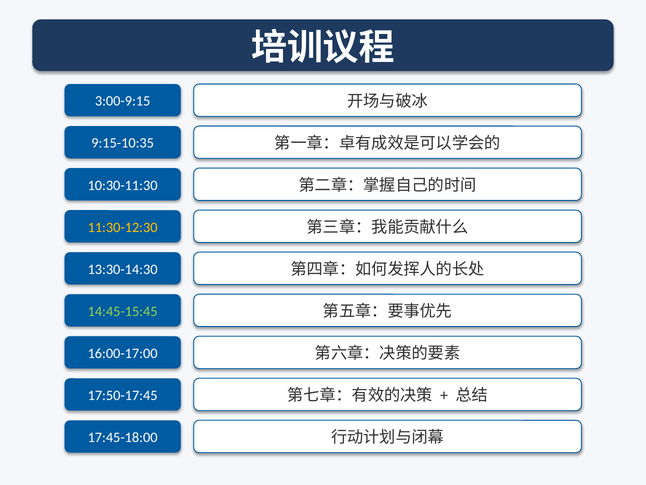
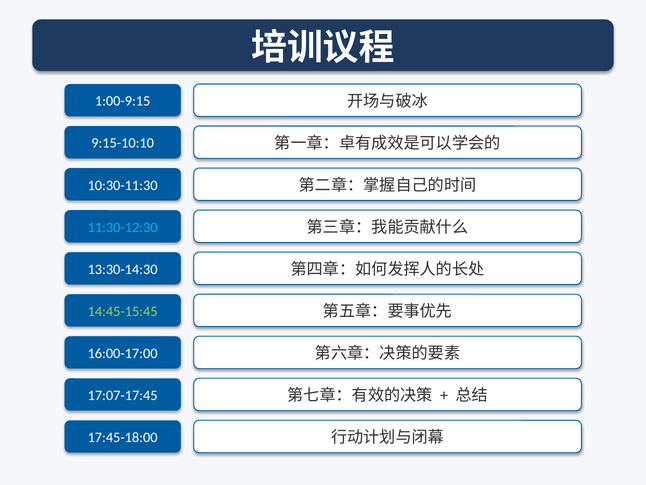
3:00-9:15: 3:00-9:15 -> 1:00-9:15
9:15-10:35: 9:15-10:35 -> 9:15-10:10
11:30-12:30 colour: yellow -> light blue
17:50-17:45: 17:50-17:45 -> 17:07-17:45
